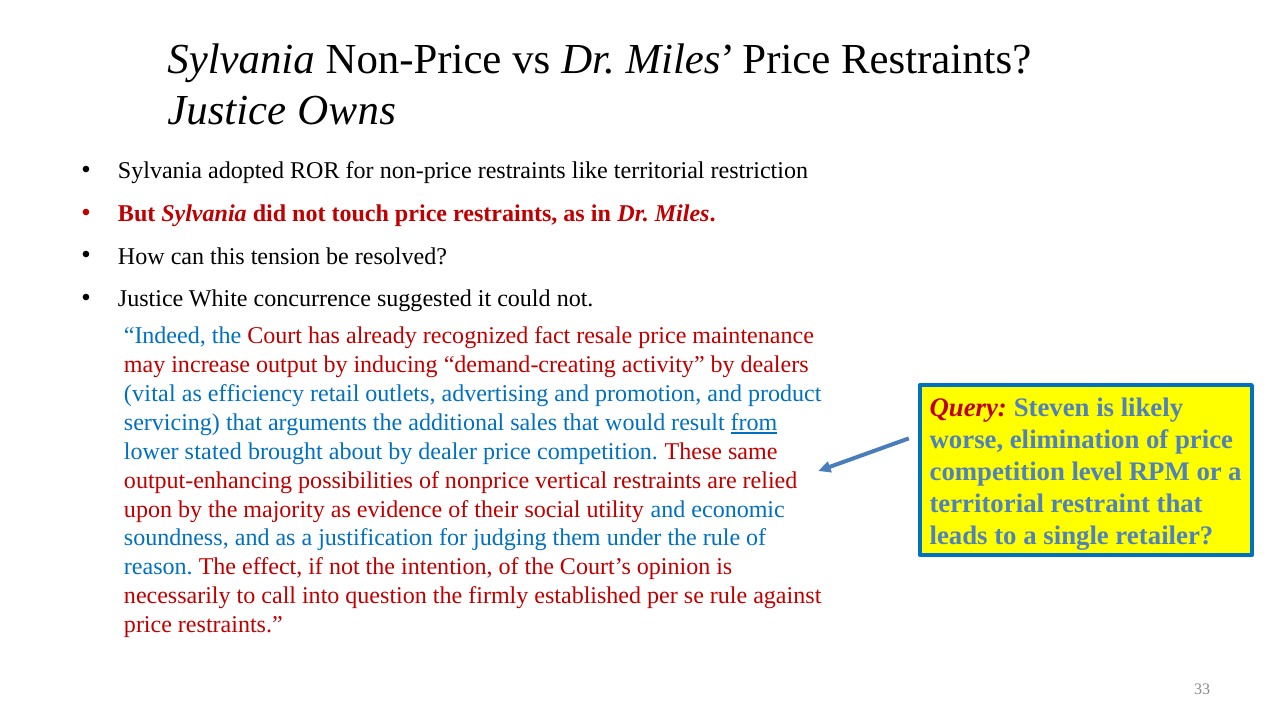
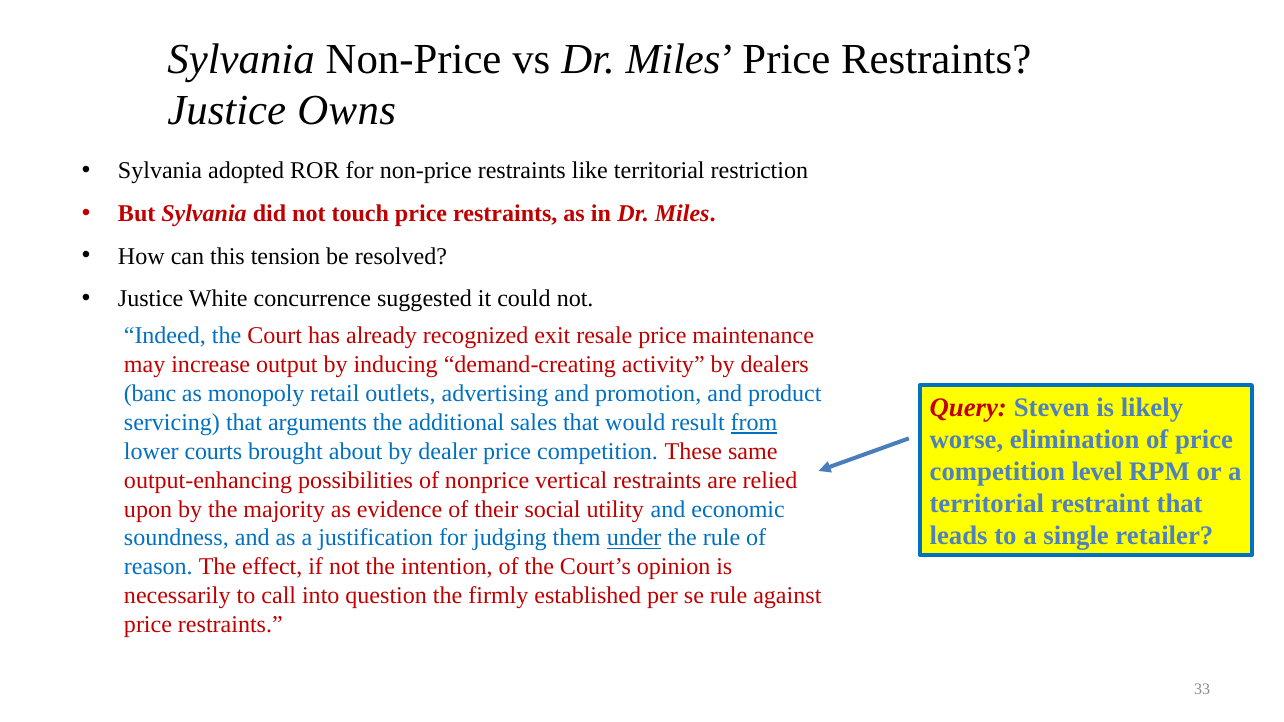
fact: fact -> exit
vital: vital -> banc
efficiency: efficiency -> monopoly
stated: stated -> courts
under underline: none -> present
